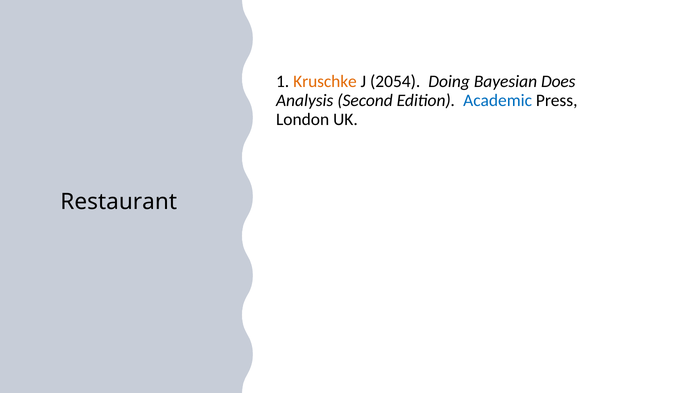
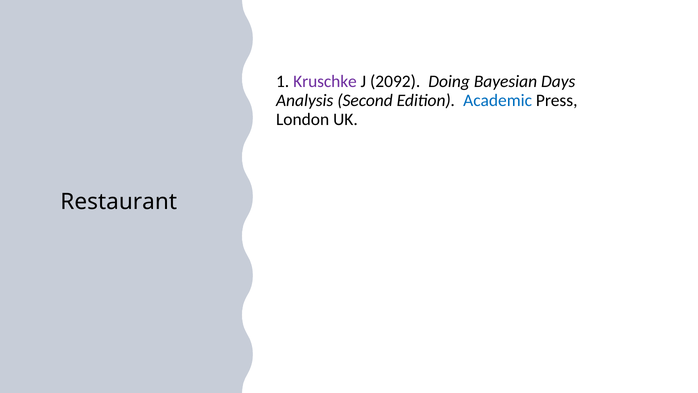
Kruschke colour: orange -> purple
2054: 2054 -> 2092
Does: Does -> Days
